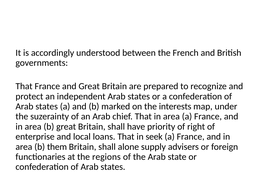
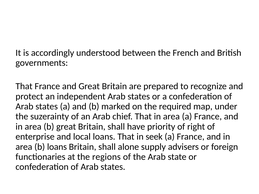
interests: interests -> required
b them: them -> loans
